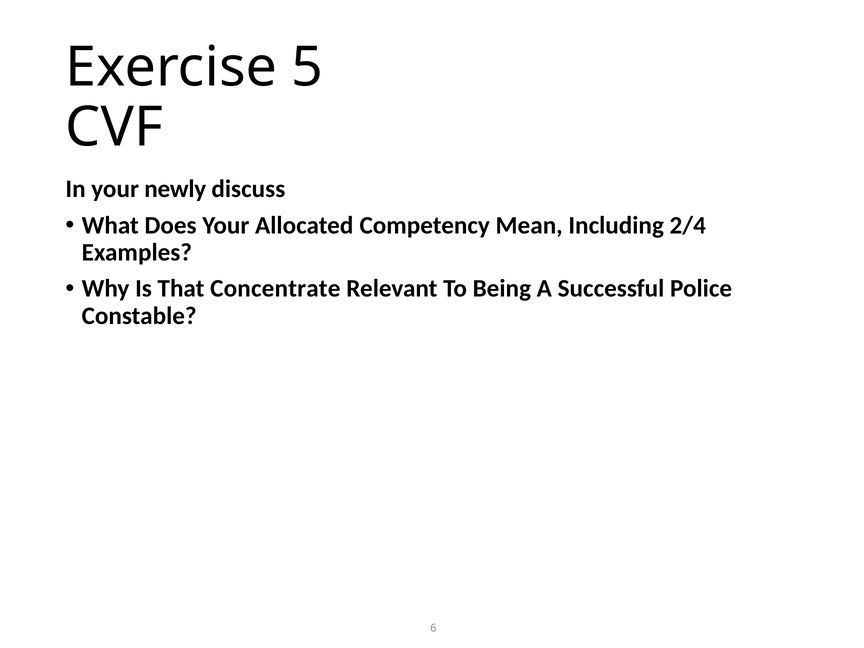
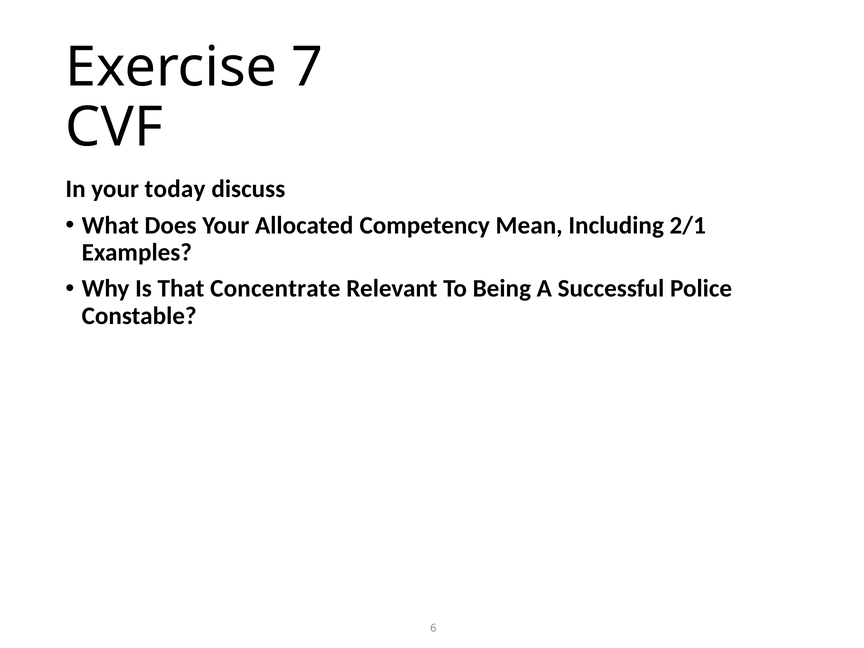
5: 5 -> 7
newly: newly -> today
2/4: 2/4 -> 2/1
